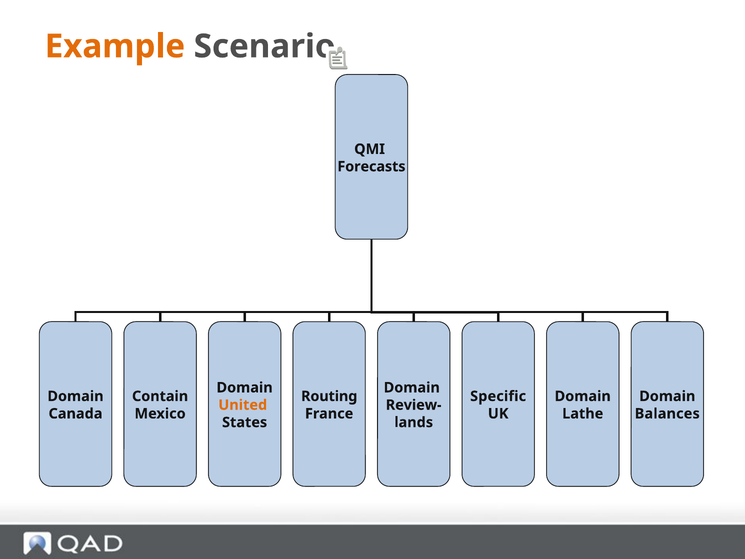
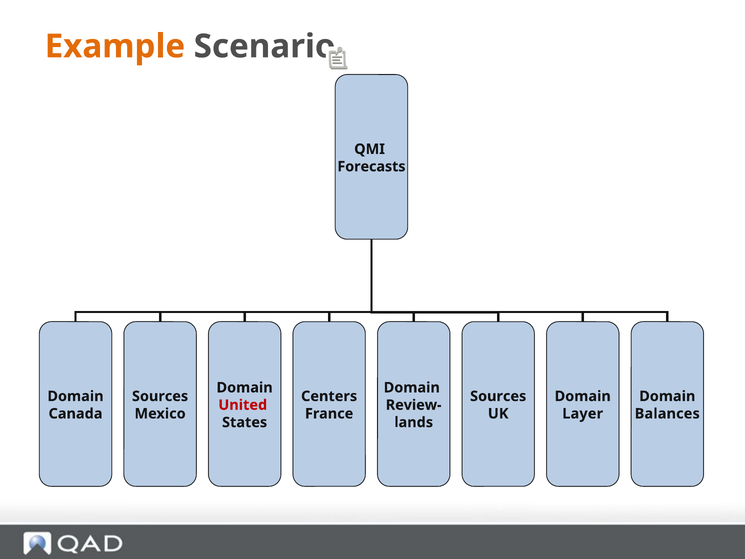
Contain at (160, 396): Contain -> Sources
Routing: Routing -> Centers
Specific at (498, 396): Specific -> Sources
United colour: orange -> red
Lathe: Lathe -> Layer
